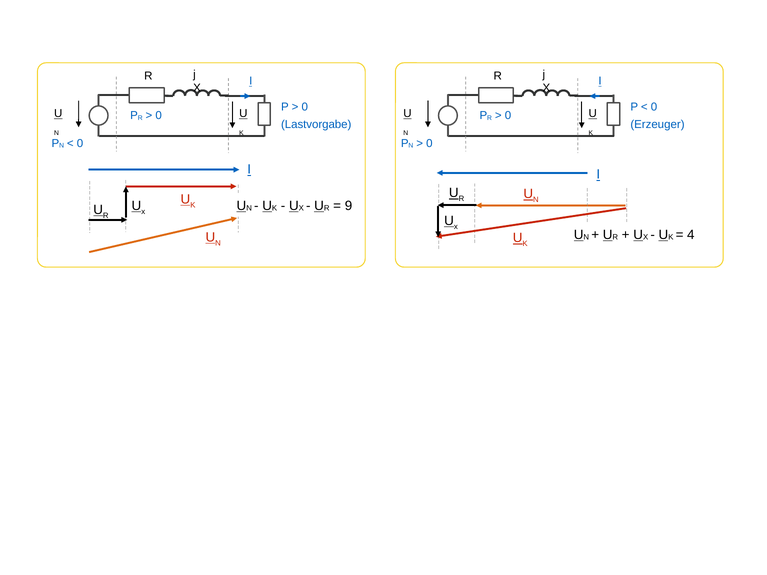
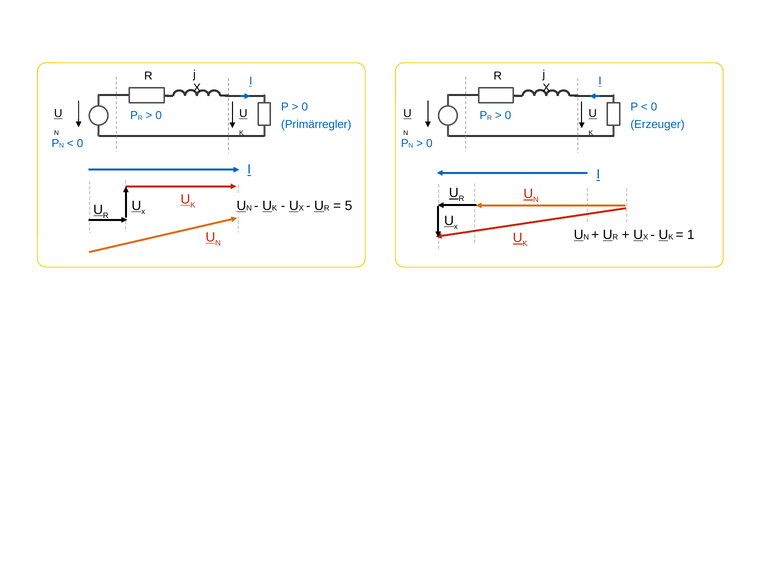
Lastvorgabe: Lastvorgabe -> Primärregler
9: 9 -> 5
4: 4 -> 1
